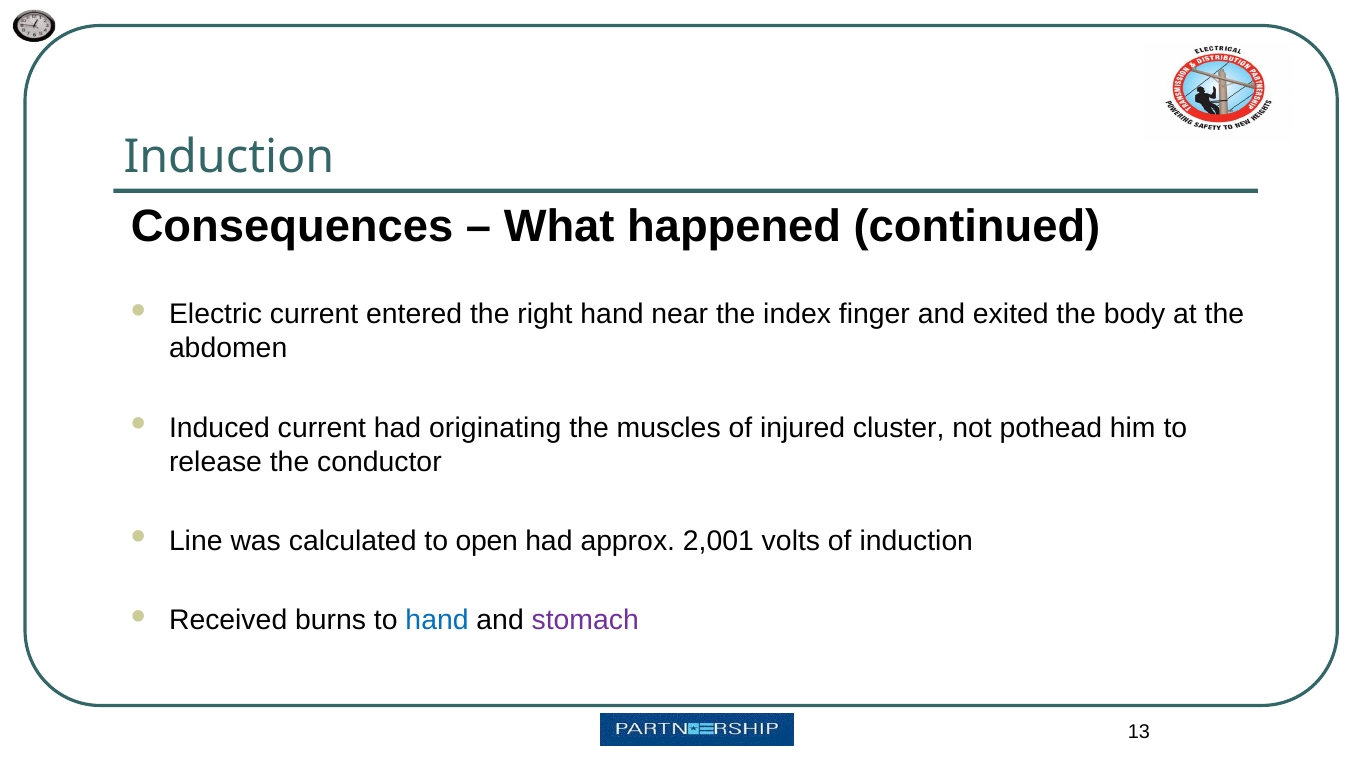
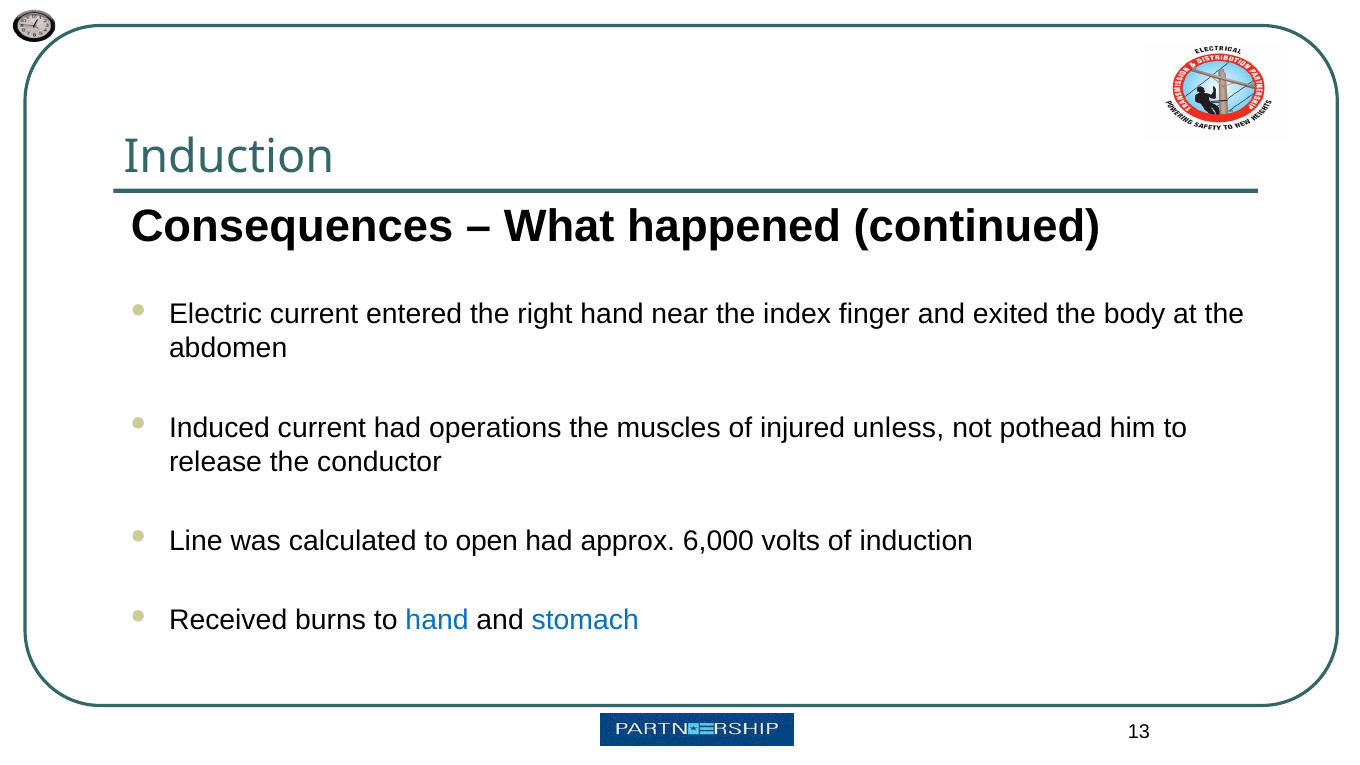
originating: originating -> operations
cluster: cluster -> unless
2,001: 2,001 -> 6,000
stomach colour: purple -> blue
